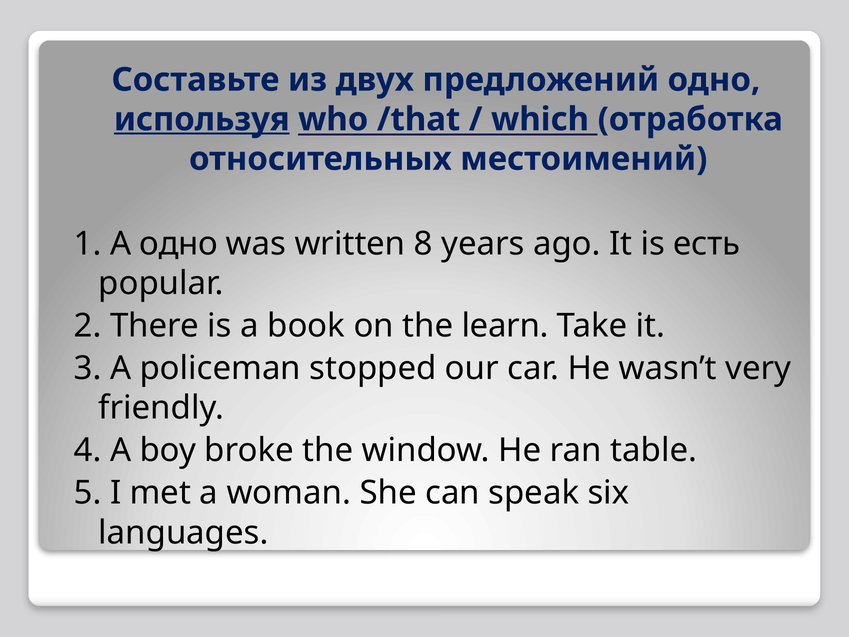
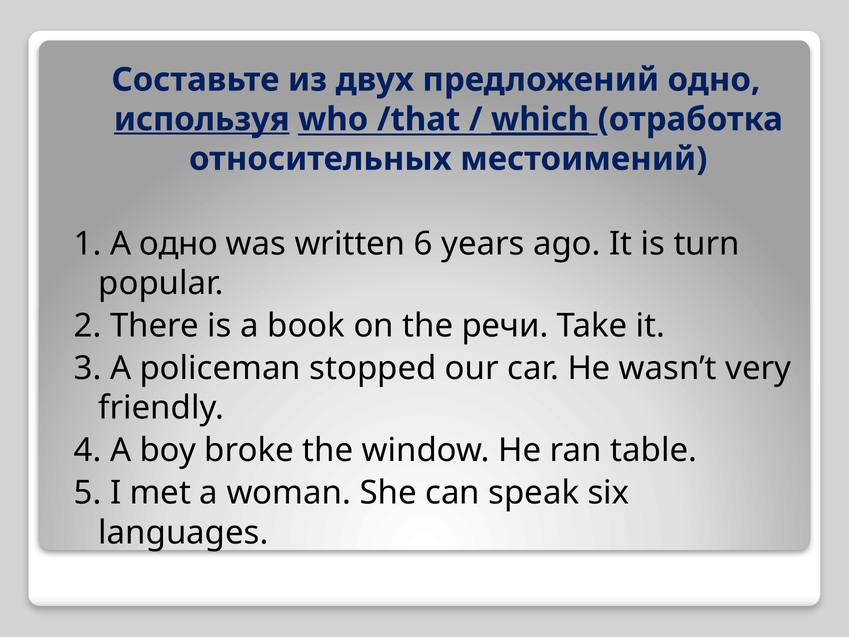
which underline: none -> present
8: 8 -> 6
есть: есть -> turn
learn: learn -> речи
